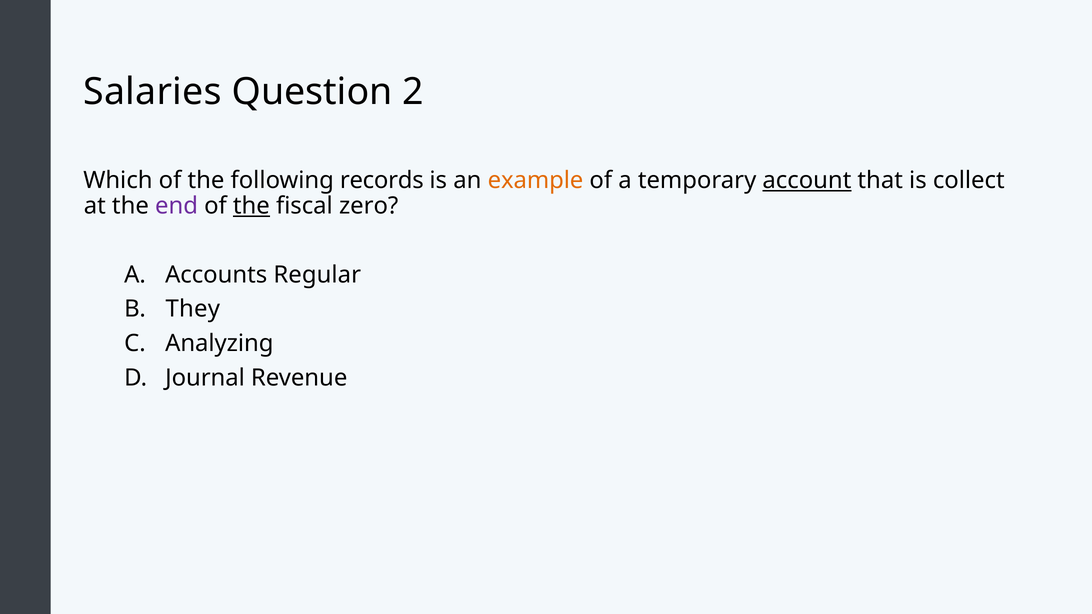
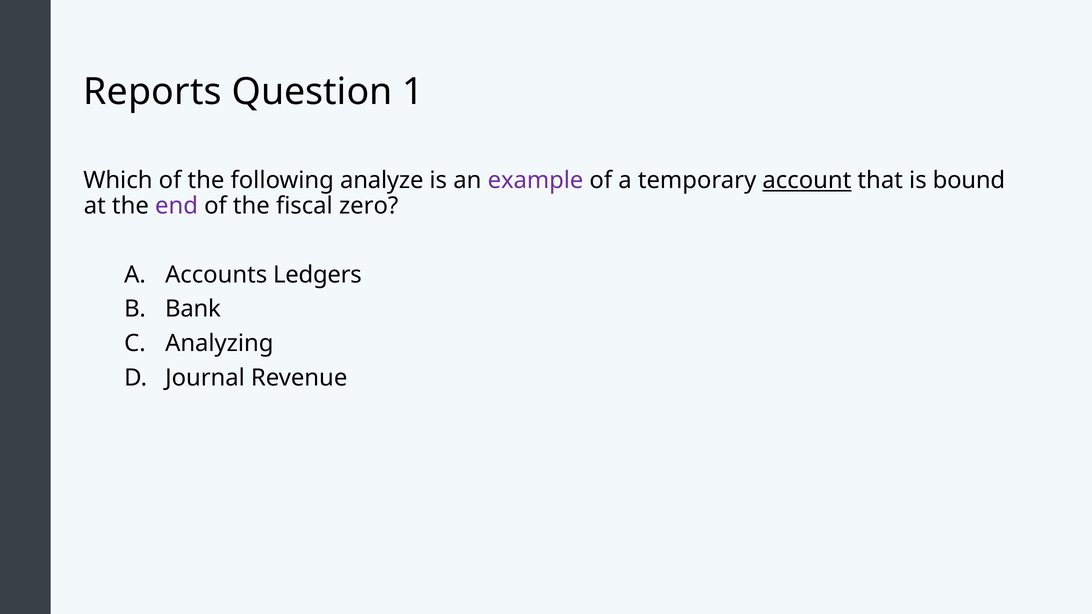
Salaries: Salaries -> Reports
2: 2 -> 1
records: records -> analyze
example colour: orange -> purple
collect: collect -> bound
the at (251, 206) underline: present -> none
Regular: Regular -> Ledgers
They: They -> Bank
